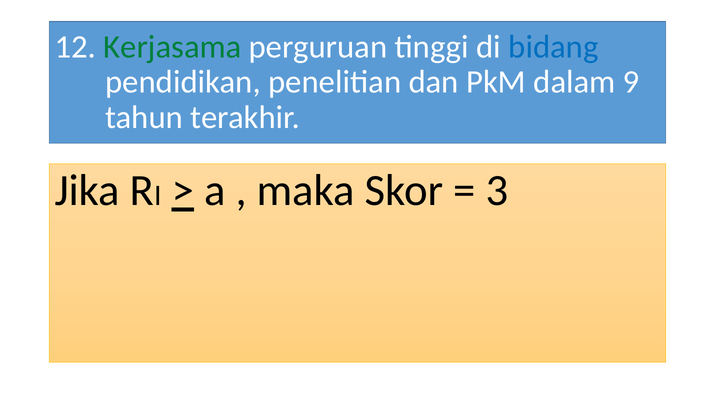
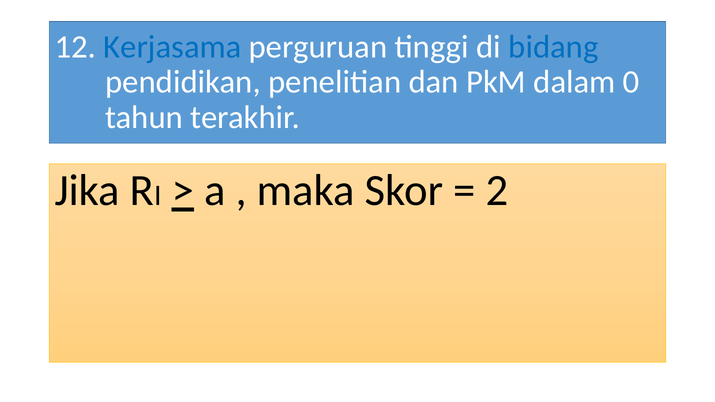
Kerjasama colour: green -> blue
9: 9 -> 0
3: 3 -> 2
